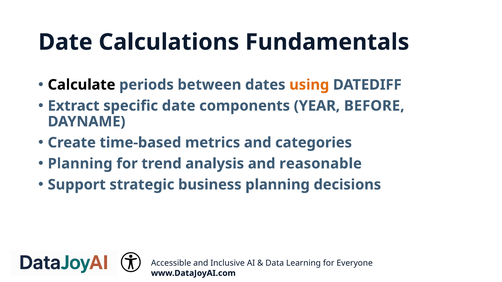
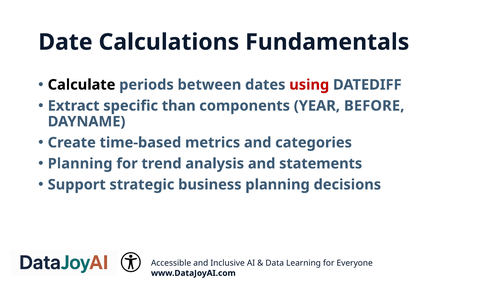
using colour: orange -> red
specific date: date -> than
reasonable: reasonable -> statements
